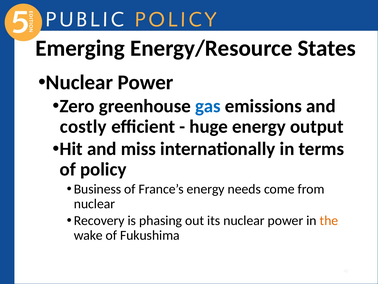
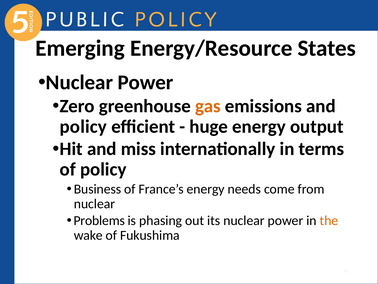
gas colour: blue -> orange
costly at (83, 126): costly -> policy
Recovery: Recovery -> Problems
